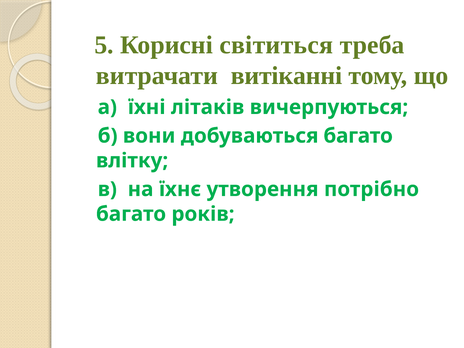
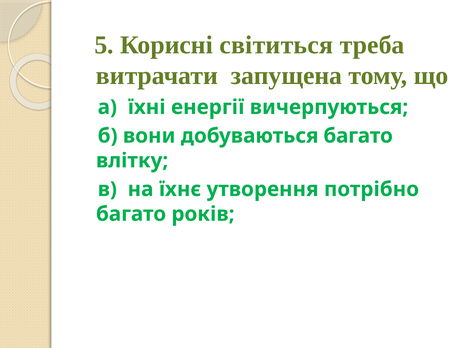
витіканні: витіканні -> запущена
літаків: літаків -> енергії
